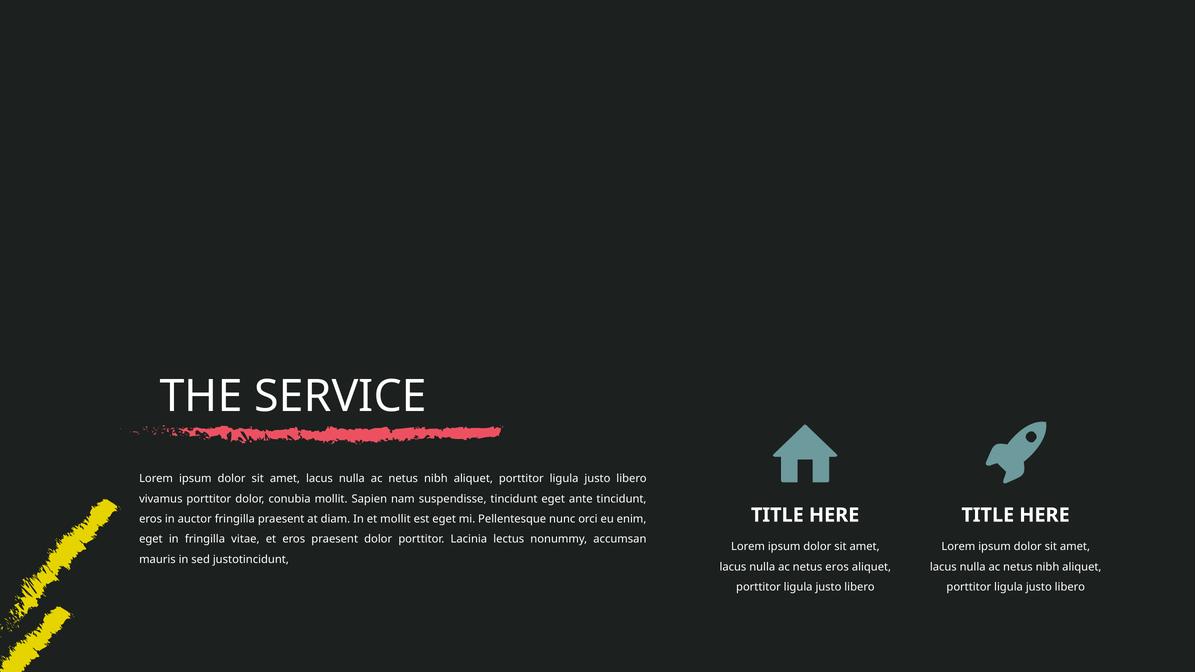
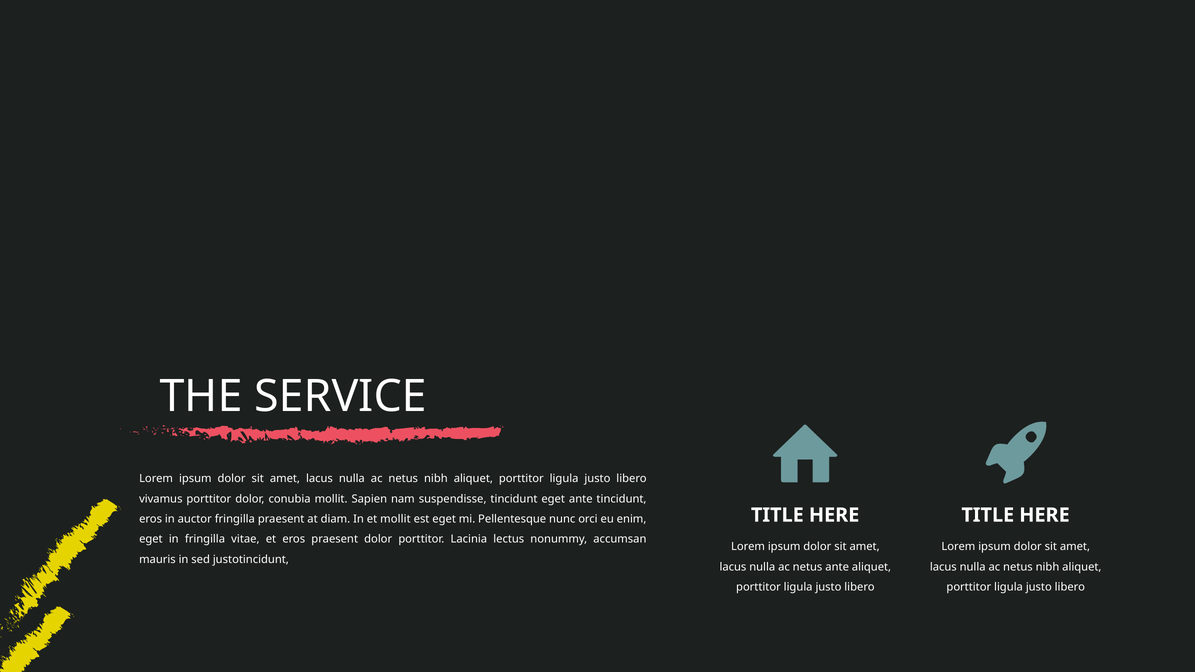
netus eros: eros -> ante
